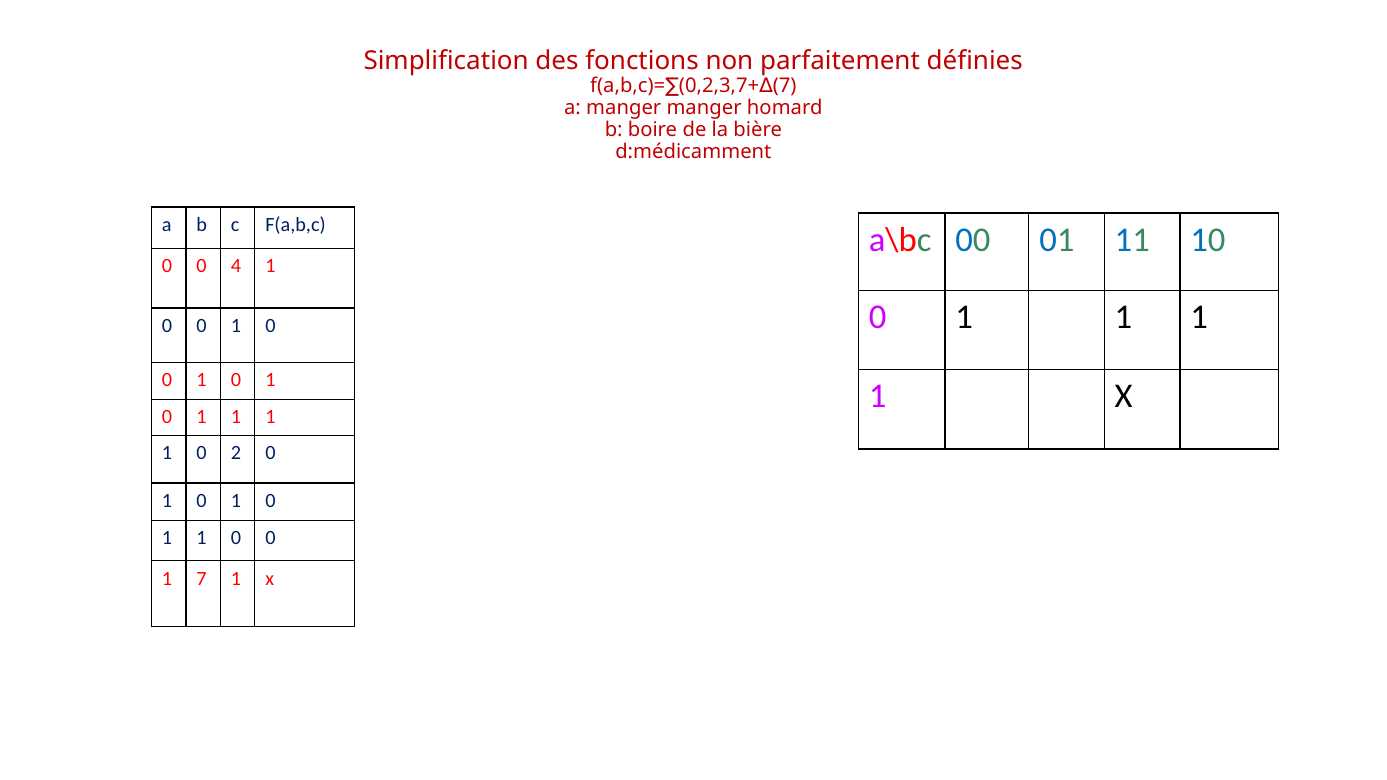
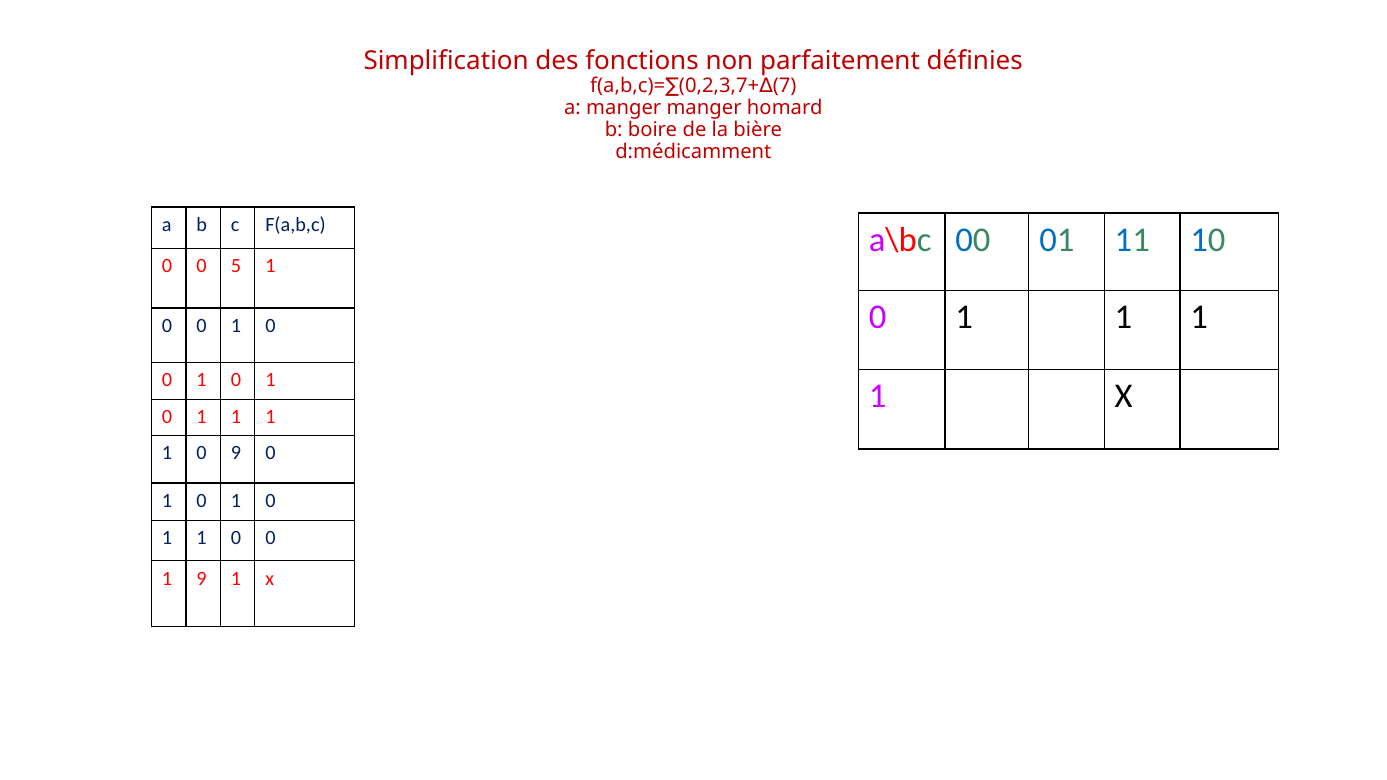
4: 4 -> 5
0 2: 2 -> 9
1 7: 7 -> 9
